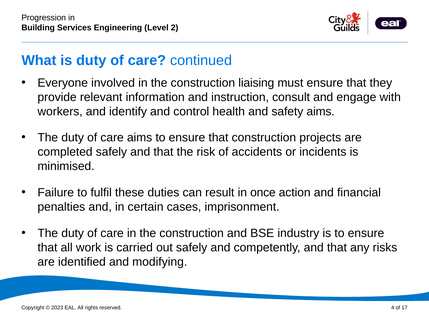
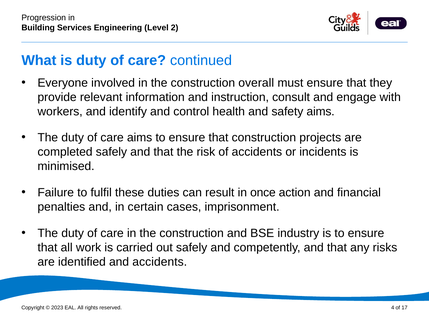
liaising: liaising -> overall
and modifying: modifying -> accidents
